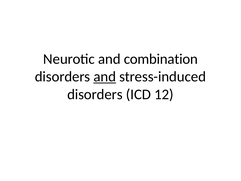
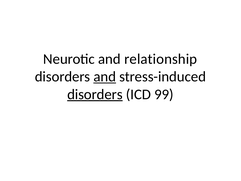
combination: combination -> relationship
disorders at (95, 94) underline: none -> present
12: 12 -> 99
